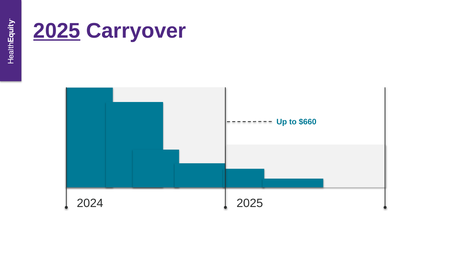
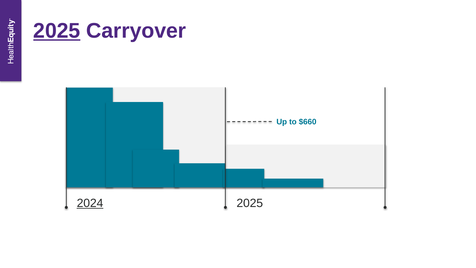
2024 underline: none -> present
